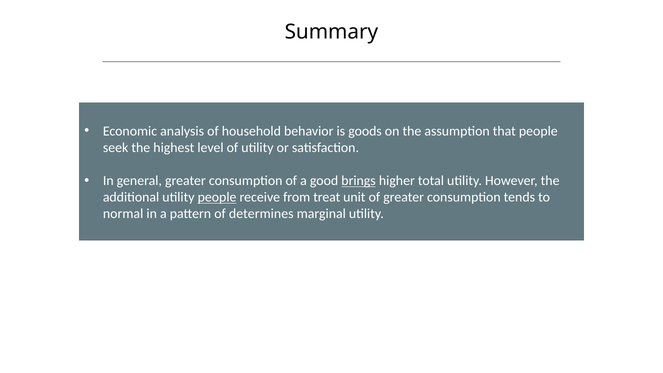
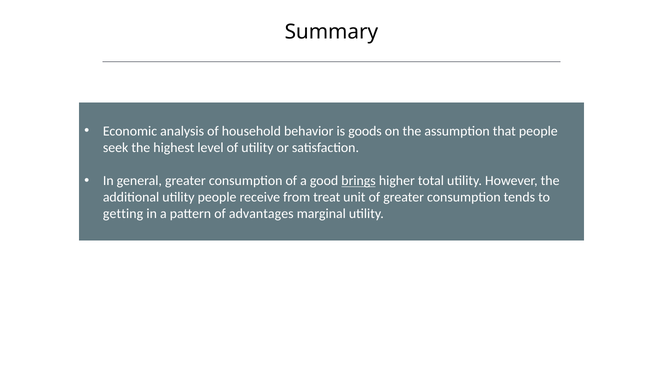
people at (217, 197) underline: present -> none
normal: normal -> getting
determines: determines -> advantages
